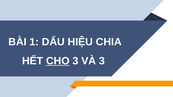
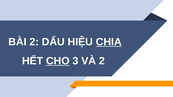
BÀI 1: 1 -> 2
CHIA underline: none -> present
VÀ 3: 3 -> 2
